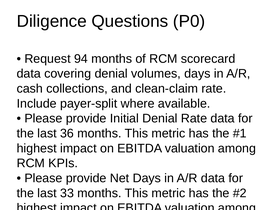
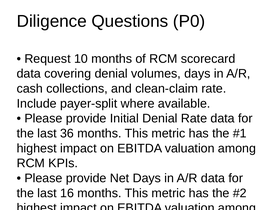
94: 94 -> 10
33: 33 -> 16
